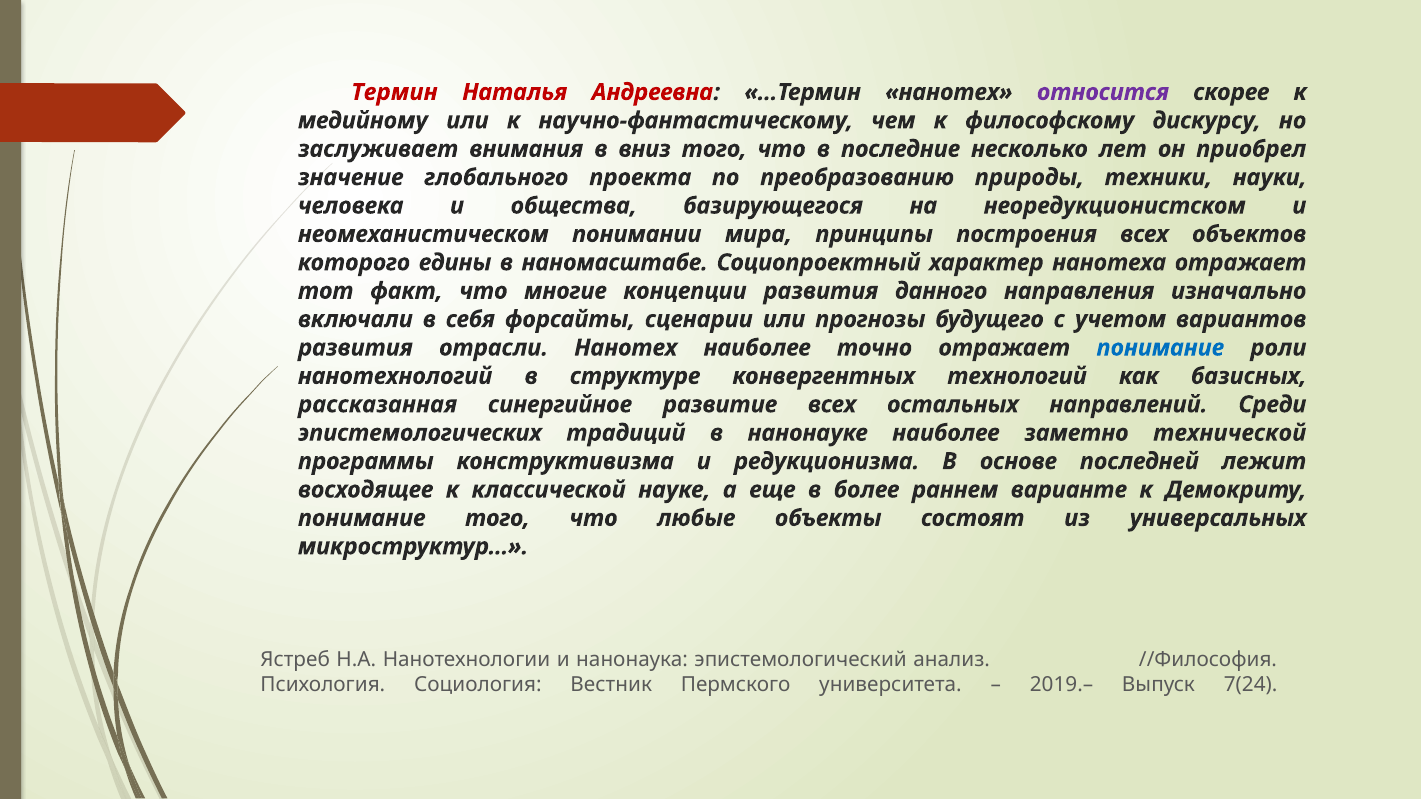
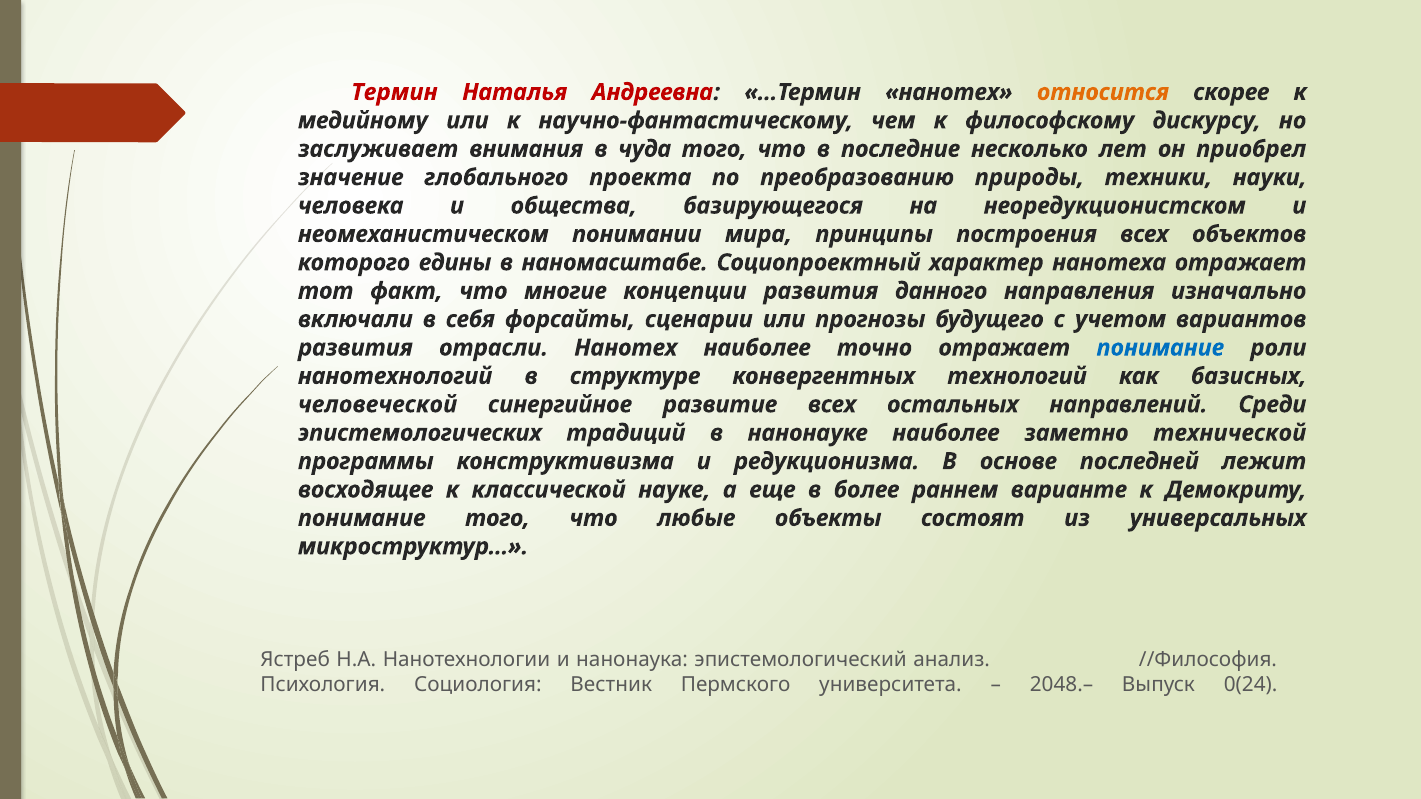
относится colour: purple -> orange
вниз: вниз -> чуда
рассказанная: рассказанная -> человеческой
2019.–: 2019.– -> 2048.–
7(24: 7(24 -> 0(24
